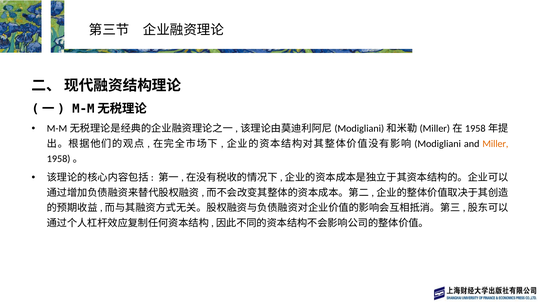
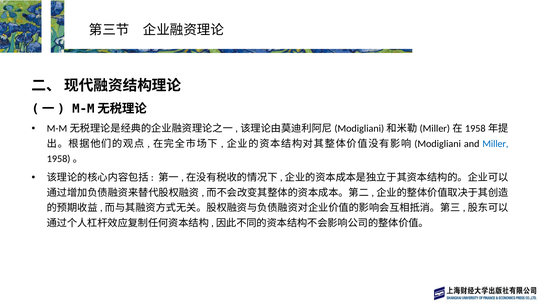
Miller colour: orange -> blue
